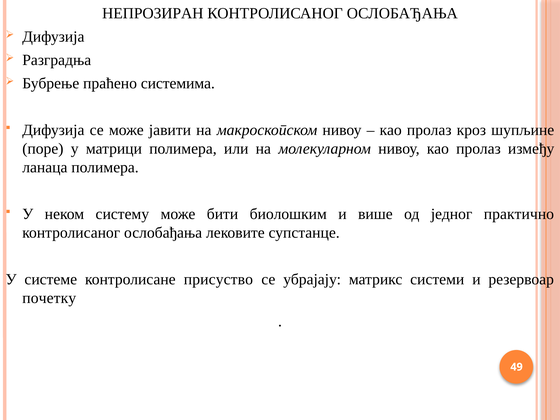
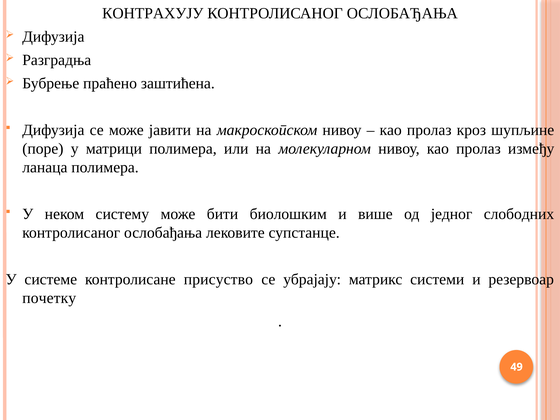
НЕПРОЗИРАН: НЕПРОЗИРАН -> КОНТРАХУЈУ
системима: системима -> заштићена
практично: практично -> слободних
